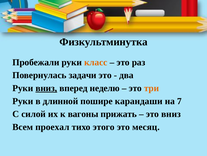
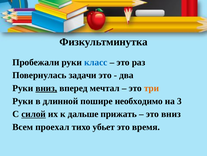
класс colour: orange -> blue
неделю: неделю -> мечтал
карандаши: карандаши -> необходимо
7: 7 -> 3
силой underline: none -> present
вагоны: вагоны -> дальше
этого: этого -> убьет
месяц: месяц -> время
